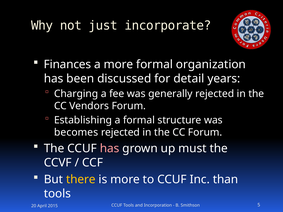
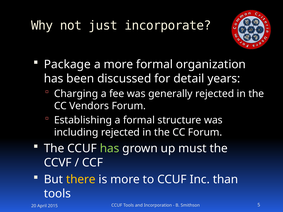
Finances: Finances -> Package
becomes: becomes -> including
has at (110, 149) colour: pink -> light green
